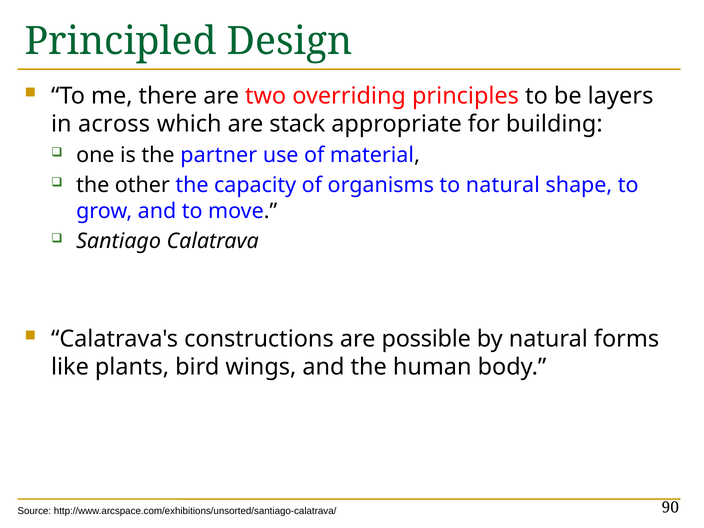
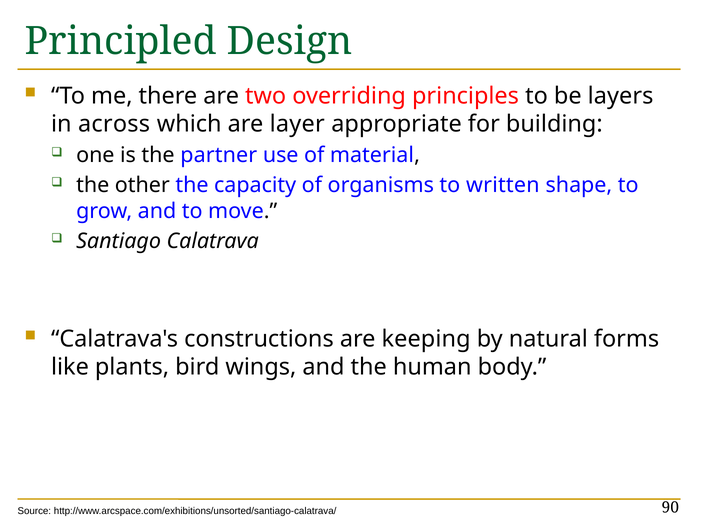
stack: stack -> layer
to natural: natural -> written
possible: possible -> keeping
